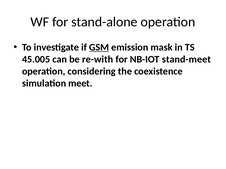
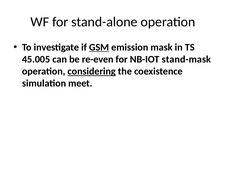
re-with: re-with -> re-even
stand-meet: stand-meet -> stand-mask
considering underline: none -> present
